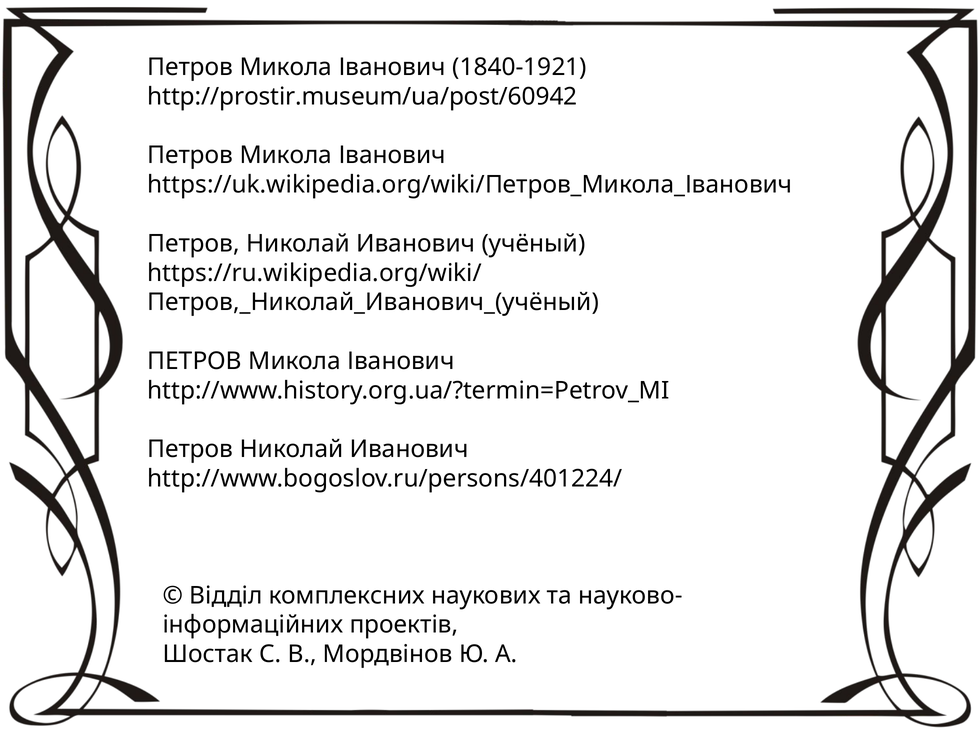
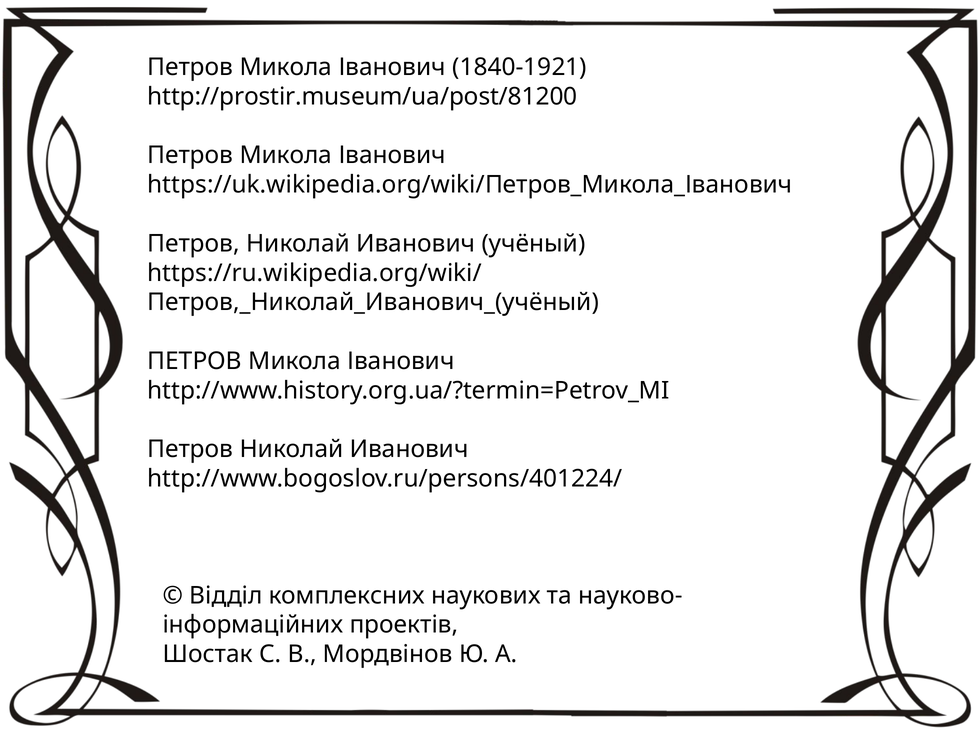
http://prostir.museum/ua/post/60942: http://prostir.museum/ua/post/60942 -> http://prostir.museum/ua/post/81200
